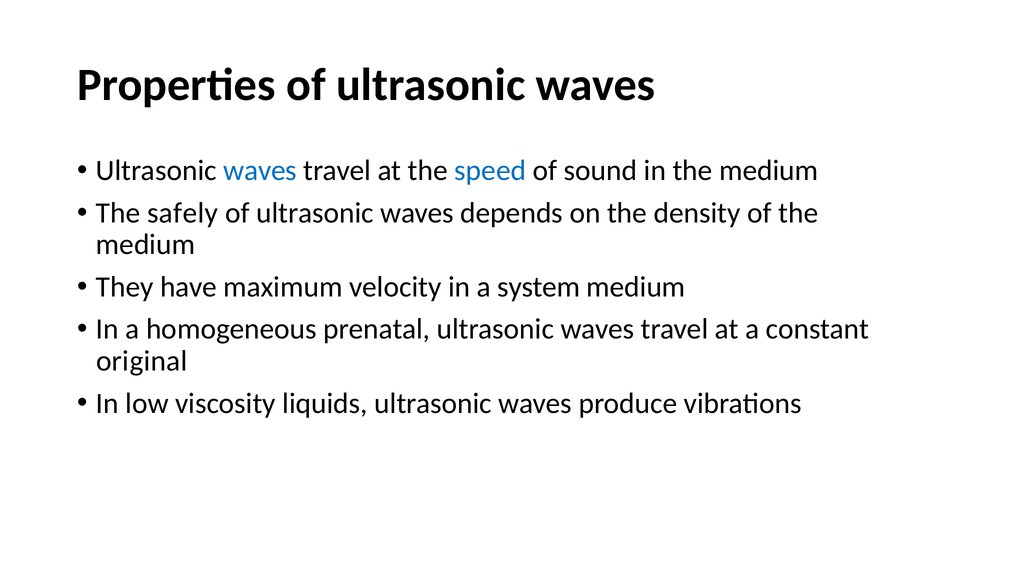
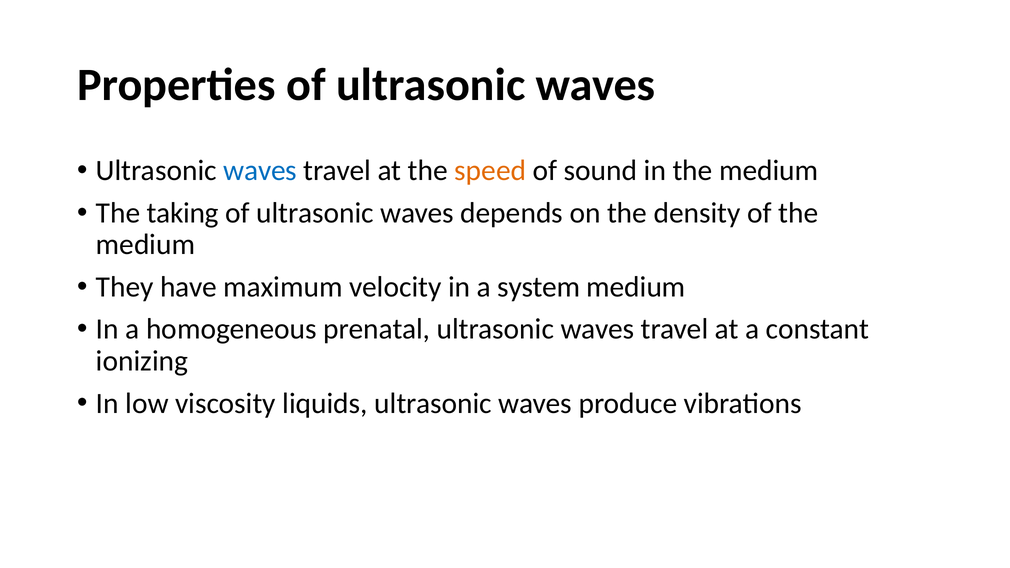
speed colour: blue -> orange
safely: safely -> taking
original: original -> ionizing
